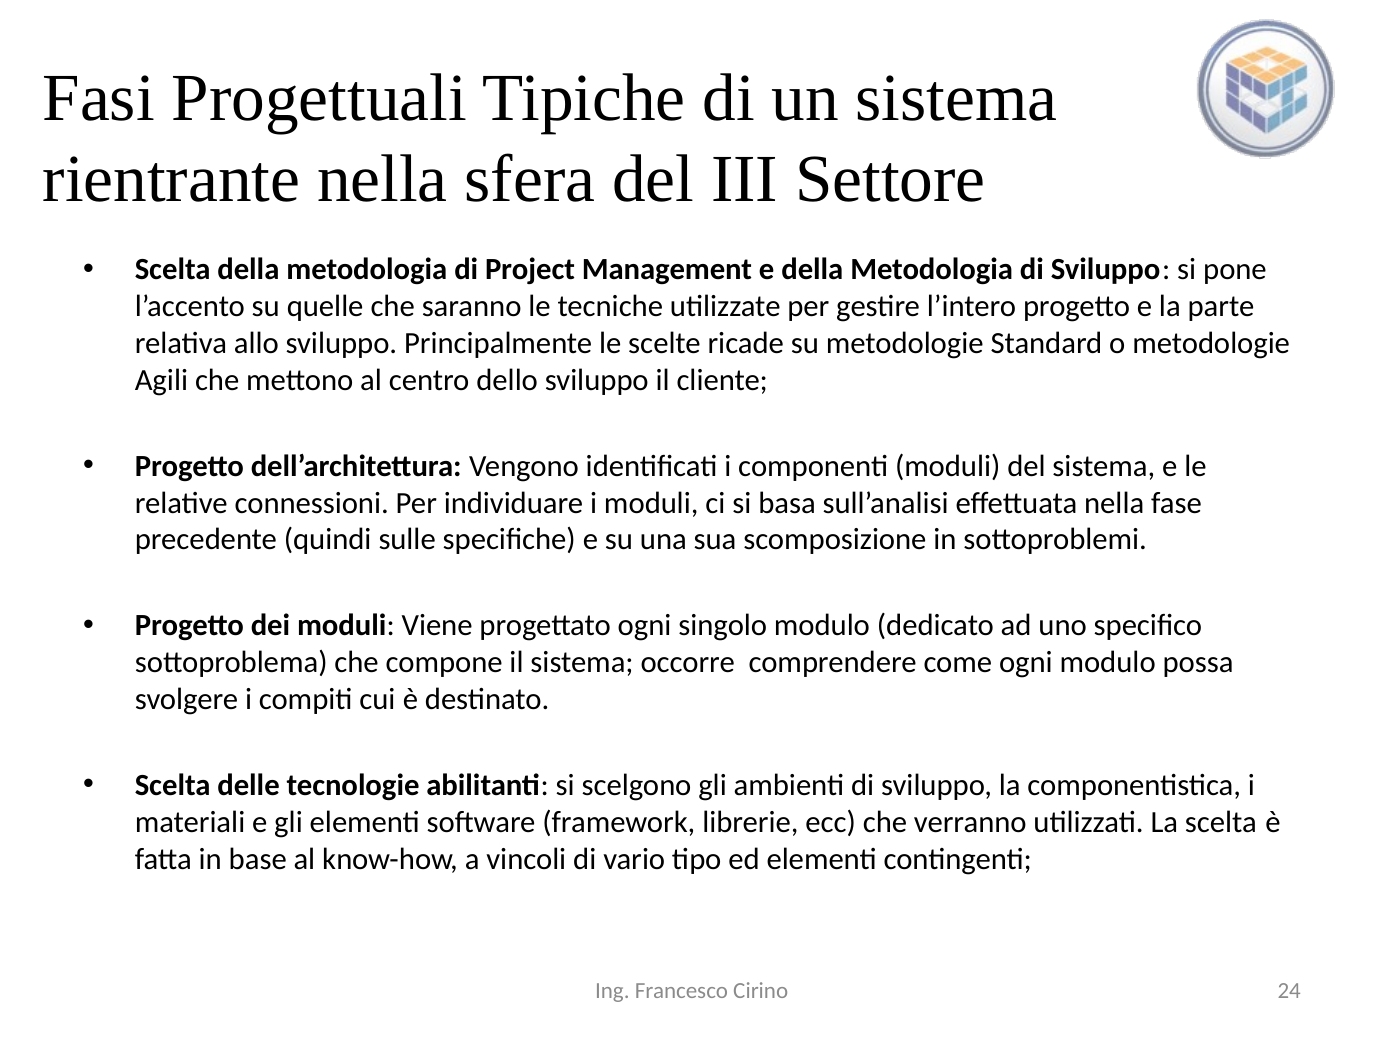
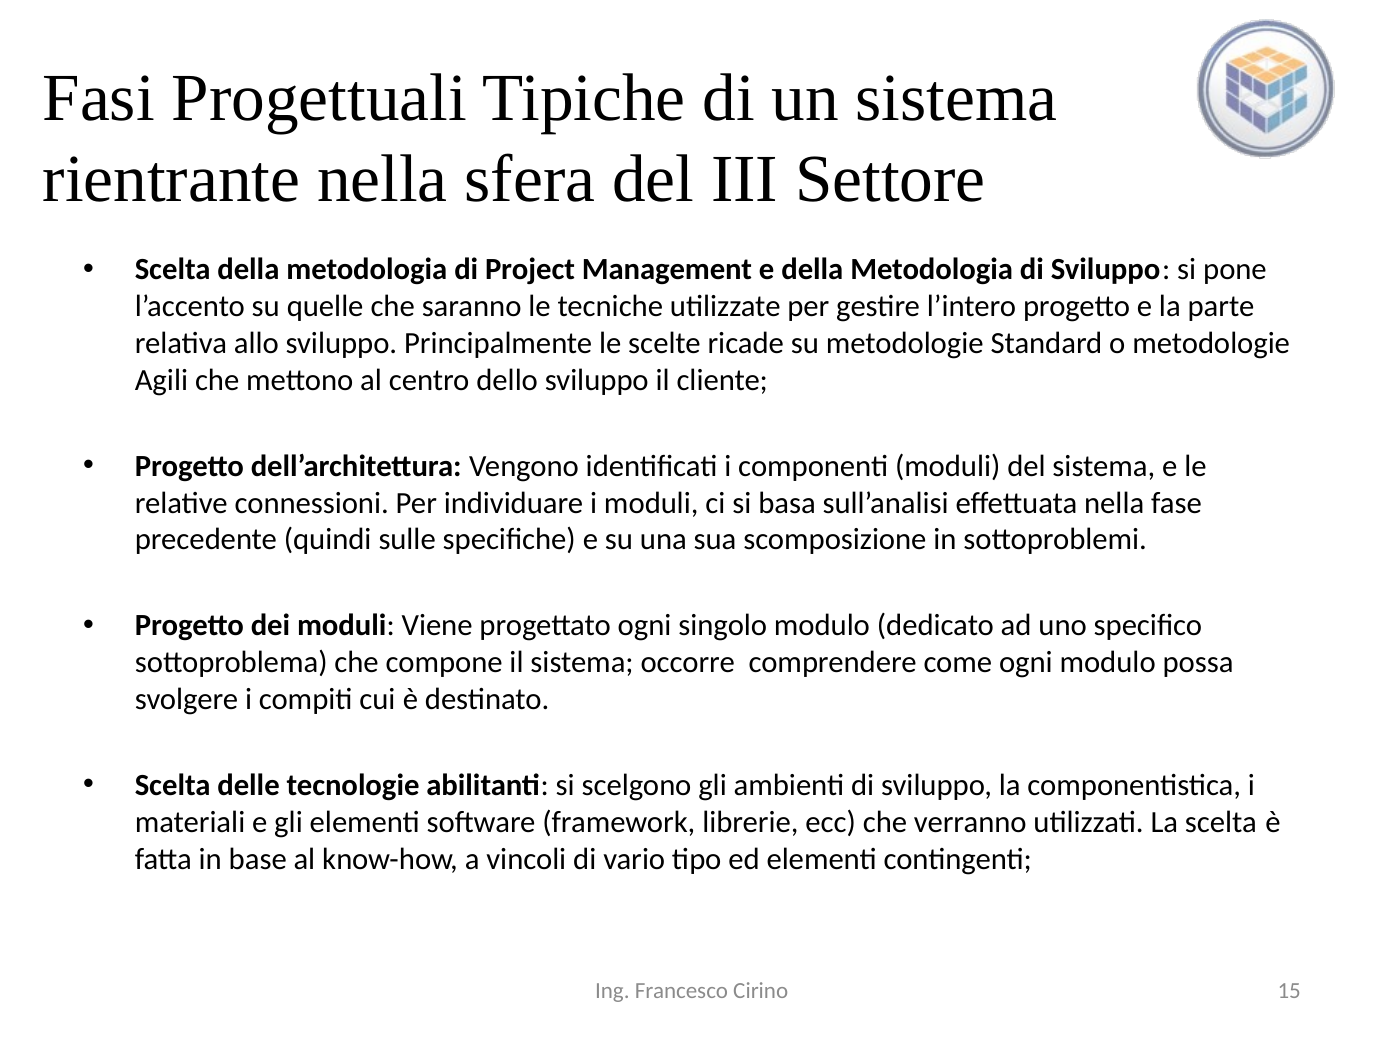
24: 24 -> 15
